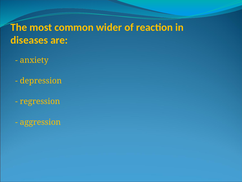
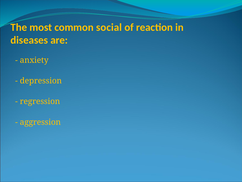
wider: wider -> social
